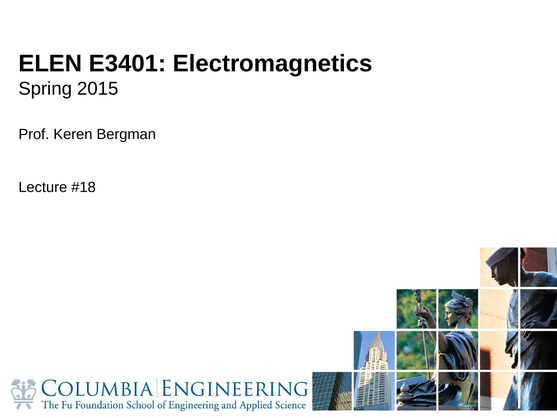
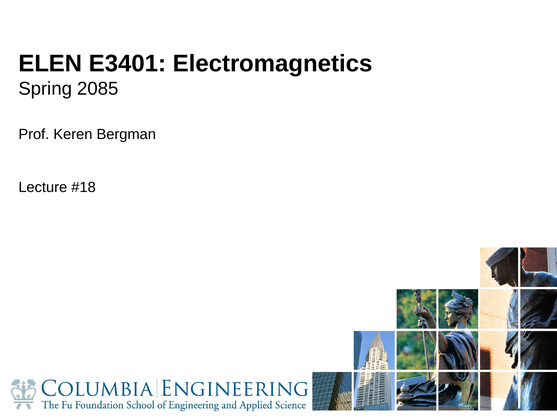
2015: 2015 -> 2085
